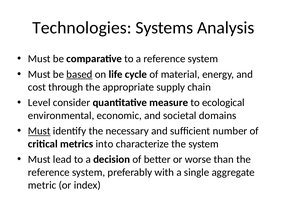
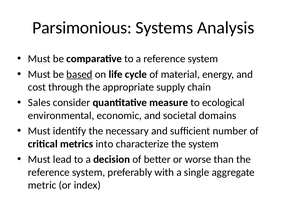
Technologies: Technologies -> Parsimonious
Level: Level -> Sales
Must at (39, 131) underline: present -> none
